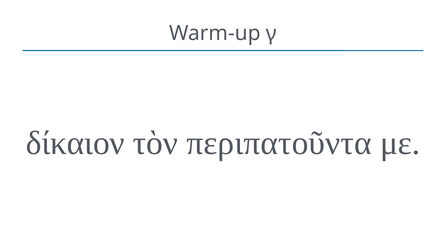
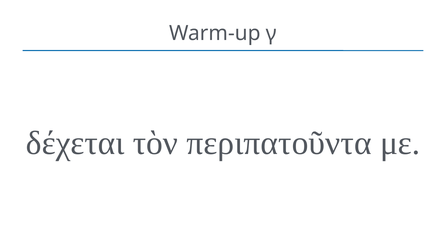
δίκαιον: δίκαιον -> δέχεται
